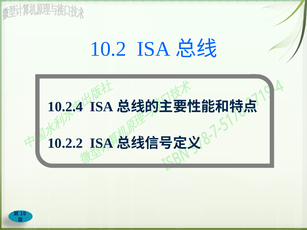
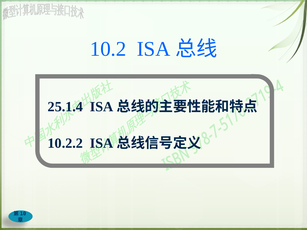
10.2.4: 10.2.4 -> 25.1.4
